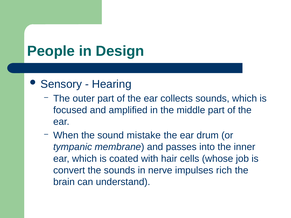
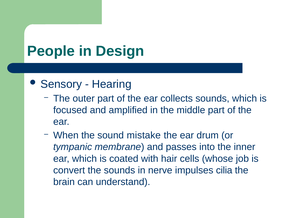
rich: rich -> cilia
